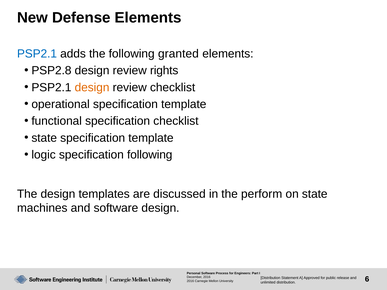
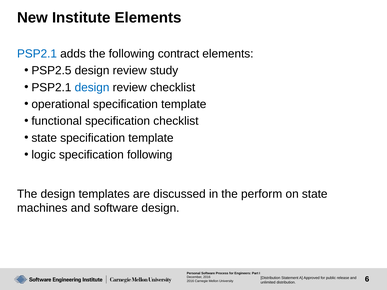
Defense: Defense -> Institute
granted: granted -> contract
PSP2.8: PSP2.8 -> PSP2.5
rights: rights -> study
design at (92, 87) colour: orange -> blue
